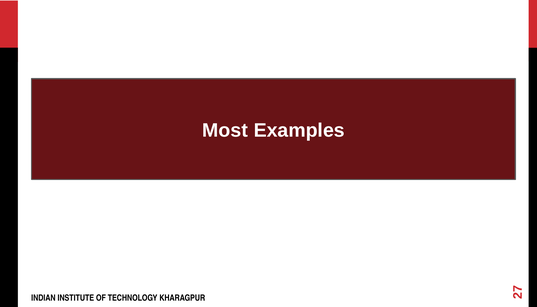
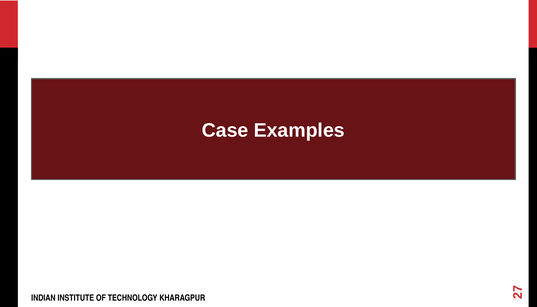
Most: Most -> Case
